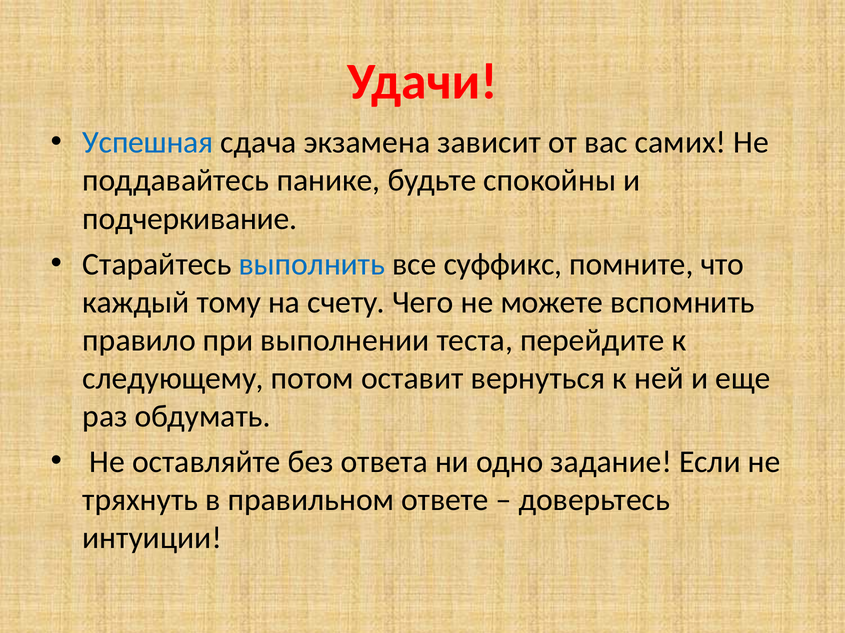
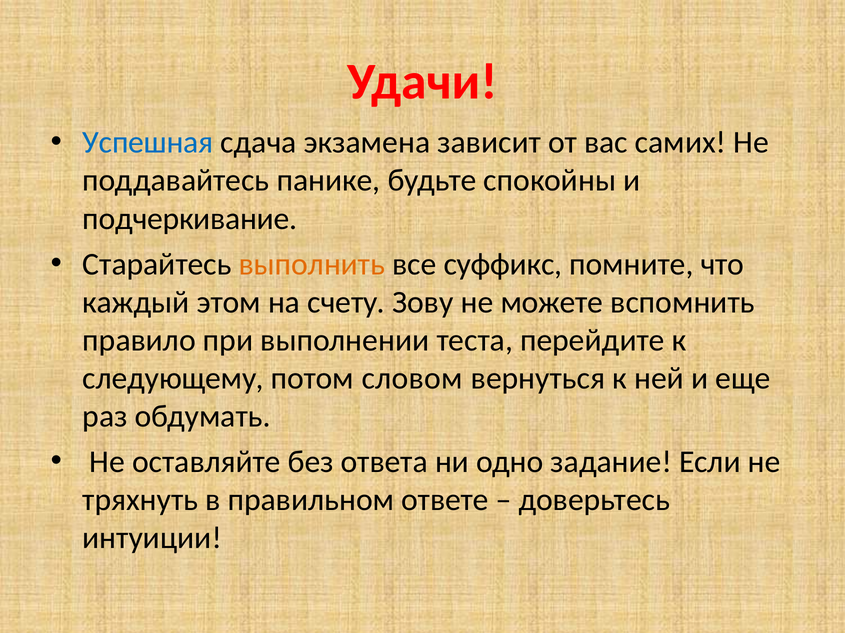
выполнить colour: blue -> orange
тому: тому -> этом
Чего: Чего -> Зову
оставит: оставит -> словом
